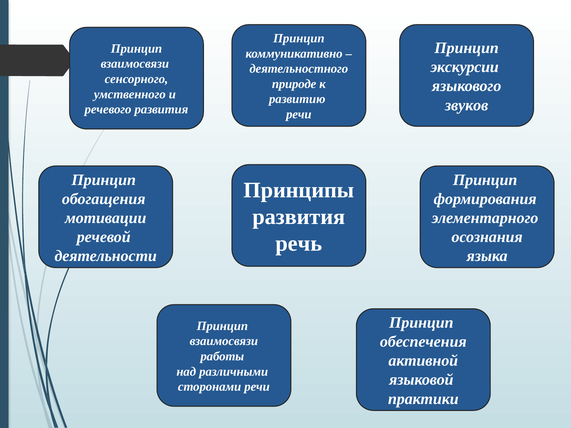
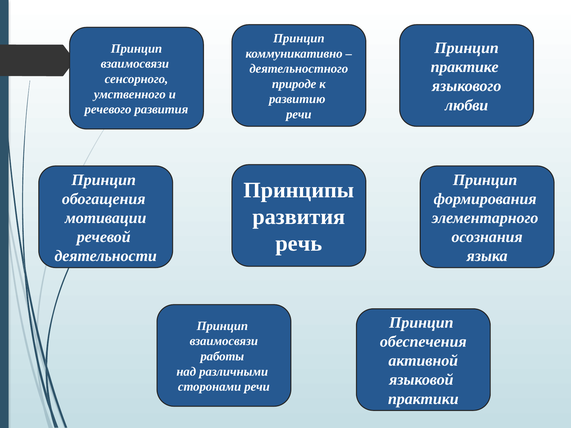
экскурсии: экскурсии -> практике
звуков: звуков -> любви
